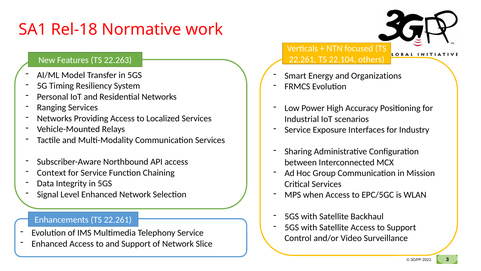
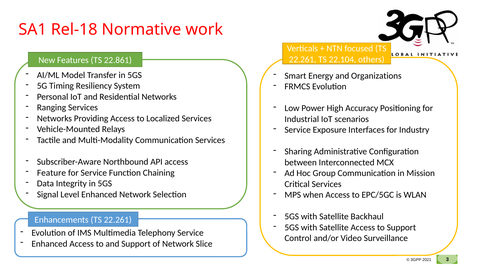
22.263: 22.263 -> 22.861
Context: Context -> Feature
